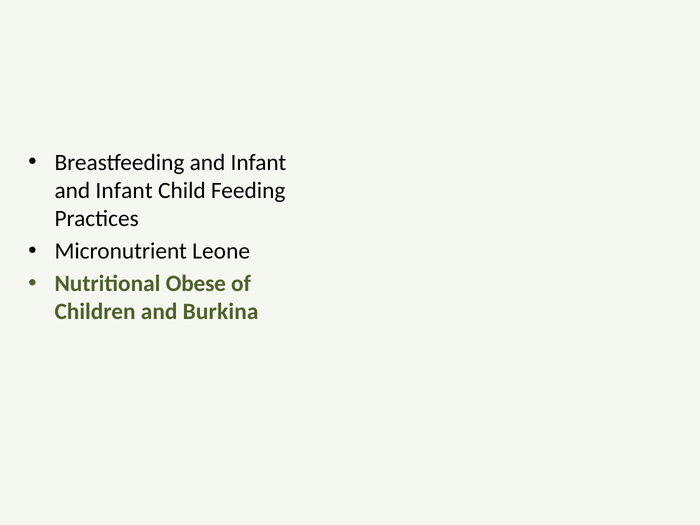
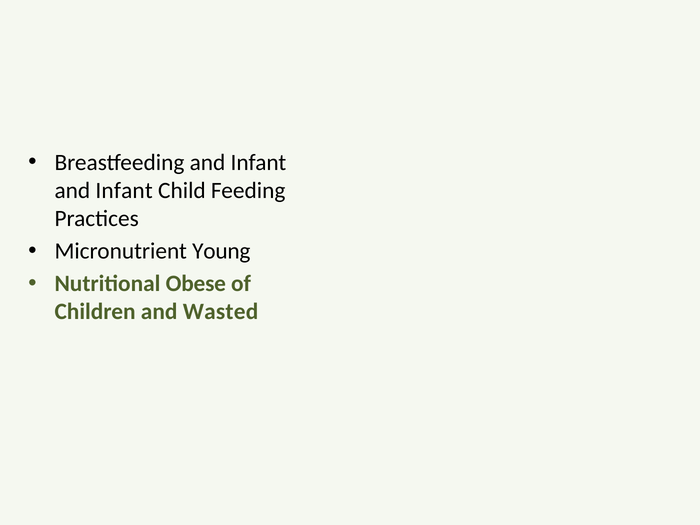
Leone: Leone -> Young
Burkina: Burkina -> Wasted
